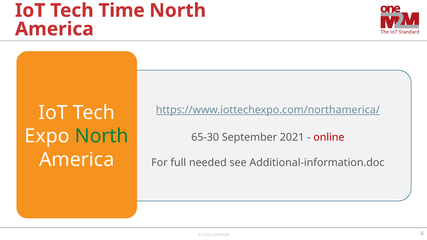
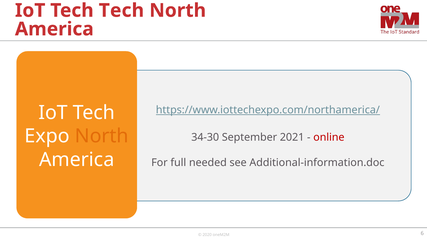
Tech Time: Time -> Tech
North at (102, 136) colour: green -> orange
65-30: 65-30 -> 34-30
